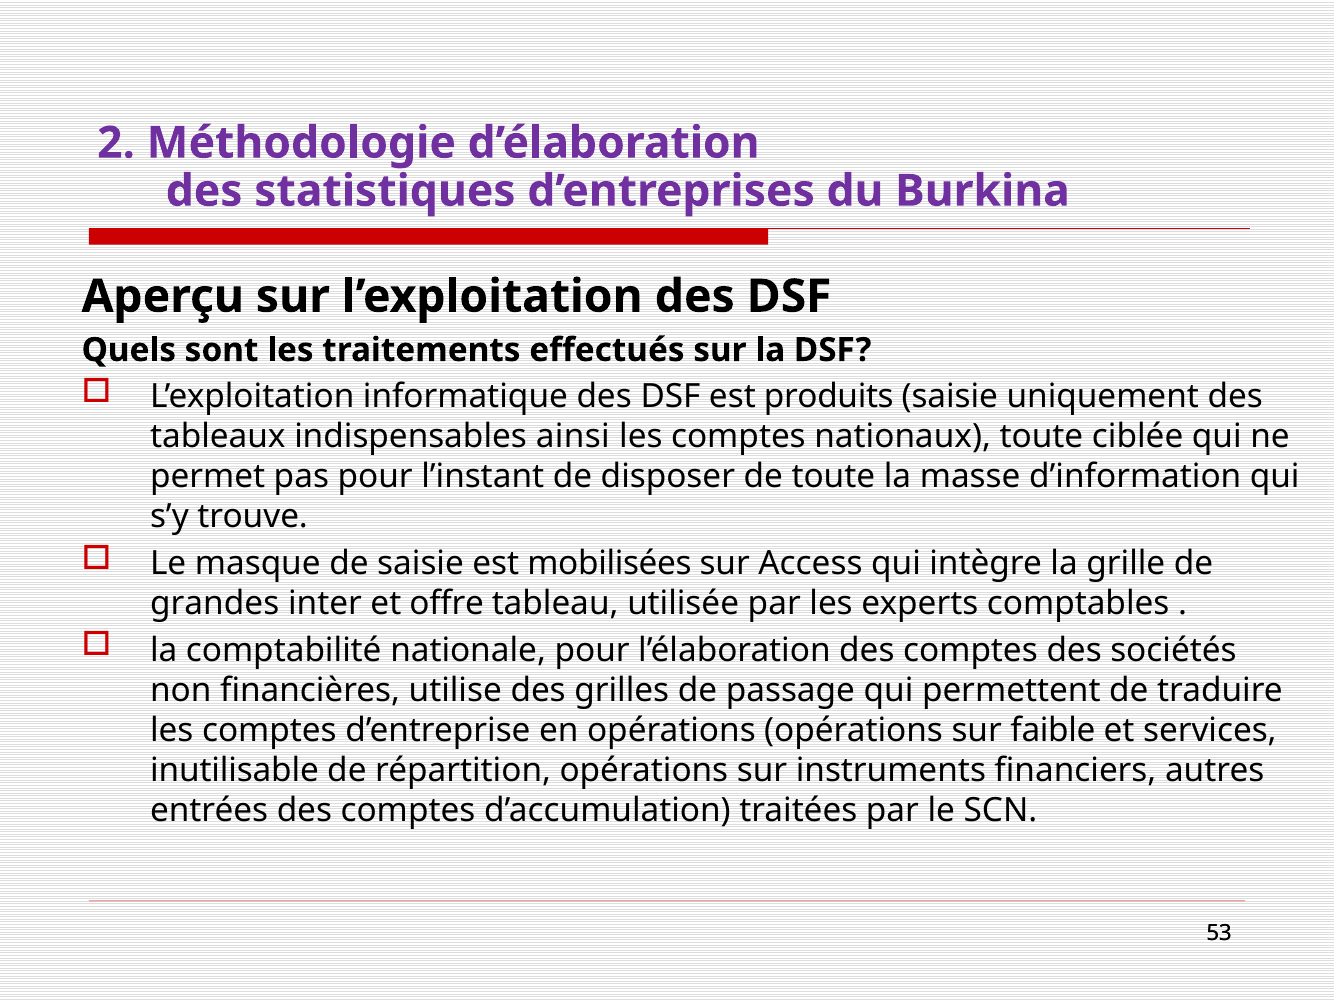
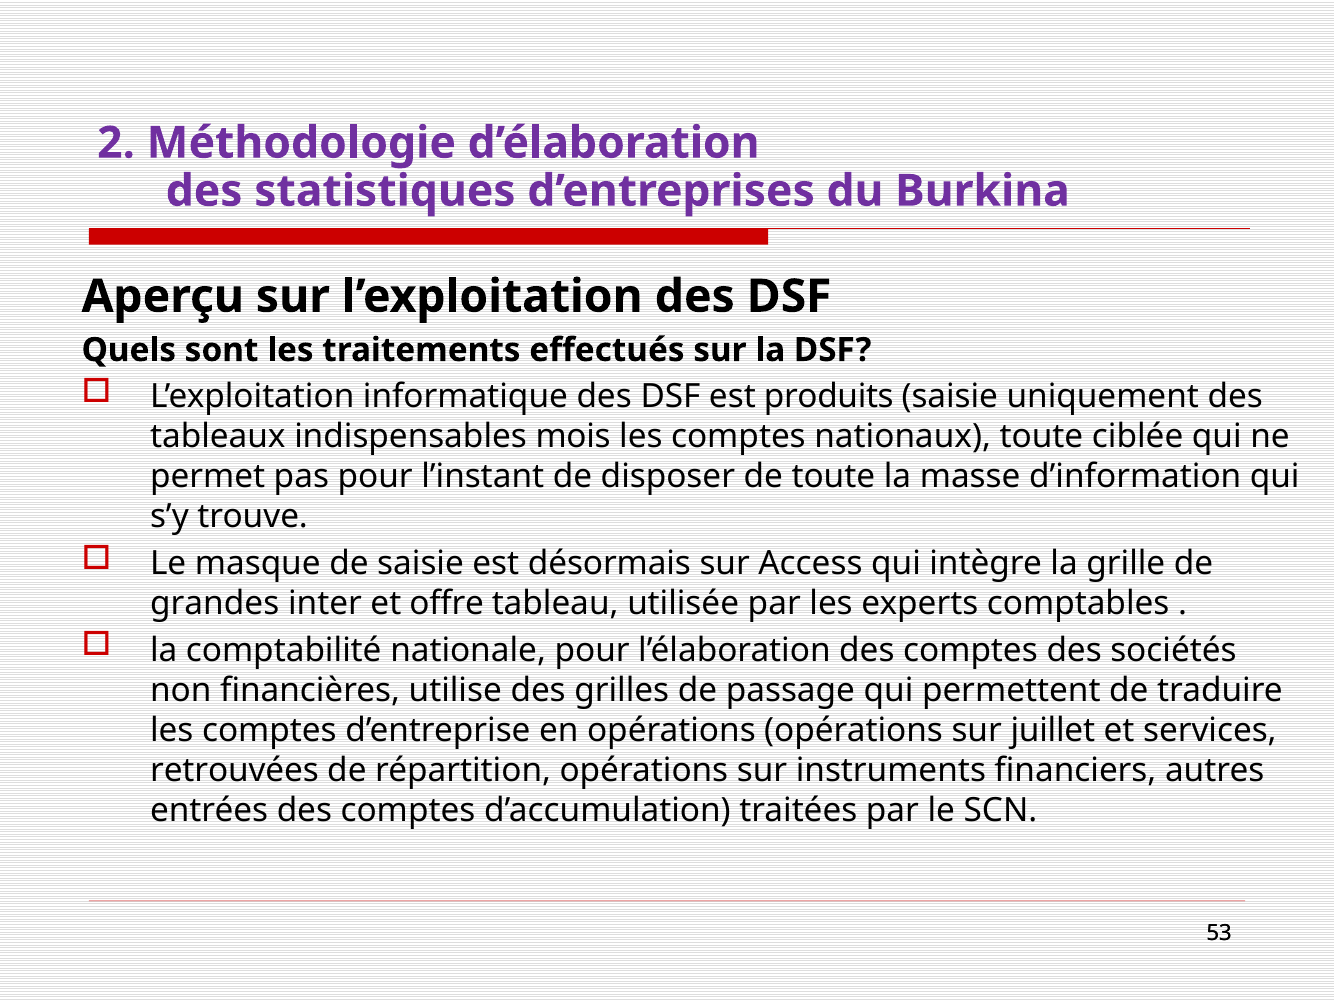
ainsi: ainsi -> mois
mobilisées: mobilisées -> désormais
faible: faible -> juillet
inutilisable: inutilisable -> retrouvées
